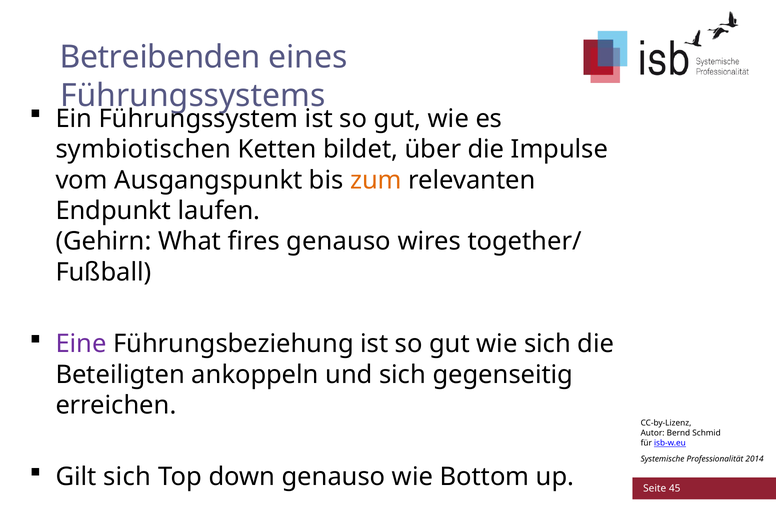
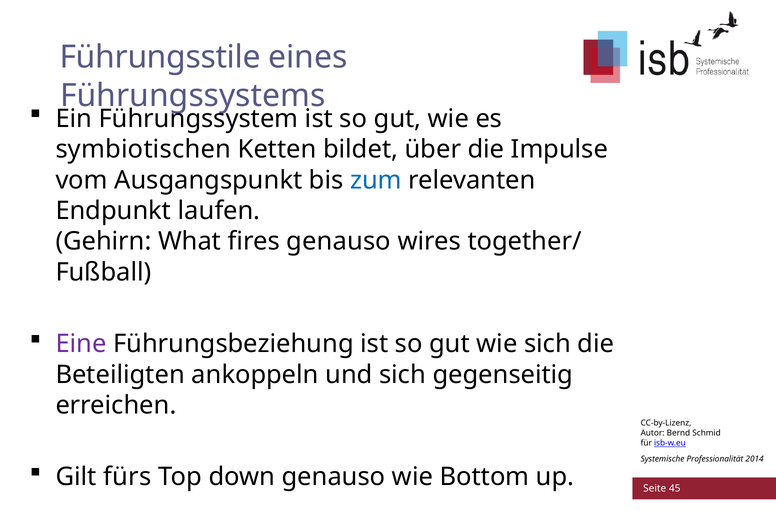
Betreibenden: Betreibenden -> Führungsstile
zum colour: orange -> blue
Gilt sich: sich -> fürs
